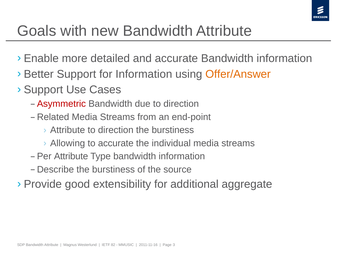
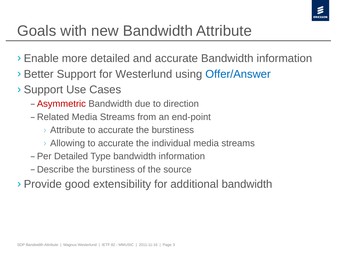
for Information: Information -> Westerlund
Offer/Answer colour: orange -> blue
direction at (116, 130): direction -> accurate
Per Attribute: Attribute -> Detailed
additional aggregate: aggregate -> bandwidth
